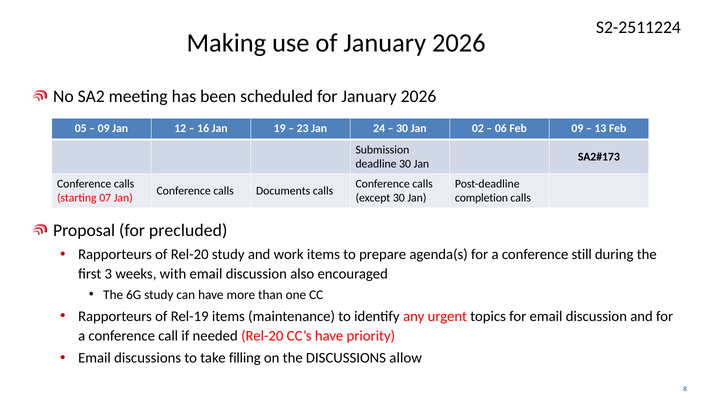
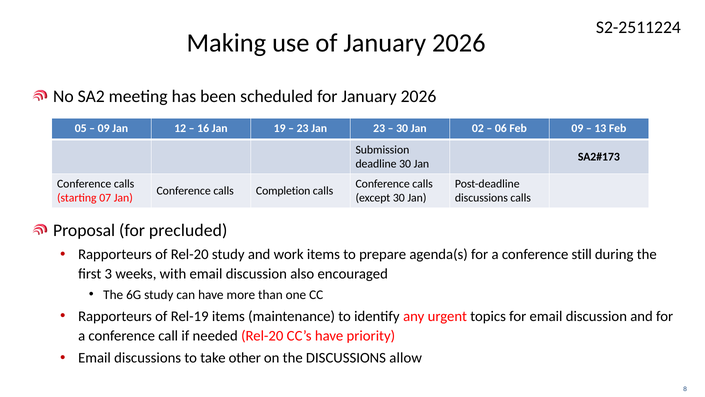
Jan 24: 24 -> 23
Documents: Documents -> Completion
completion at (481, 198): completion -> discussions
filling: filling -> other
